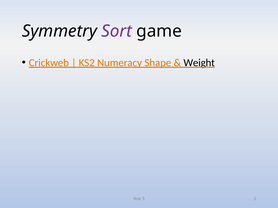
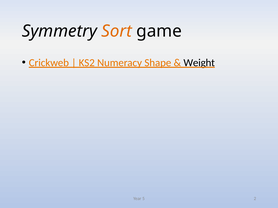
Sort colour: purple -> orange
